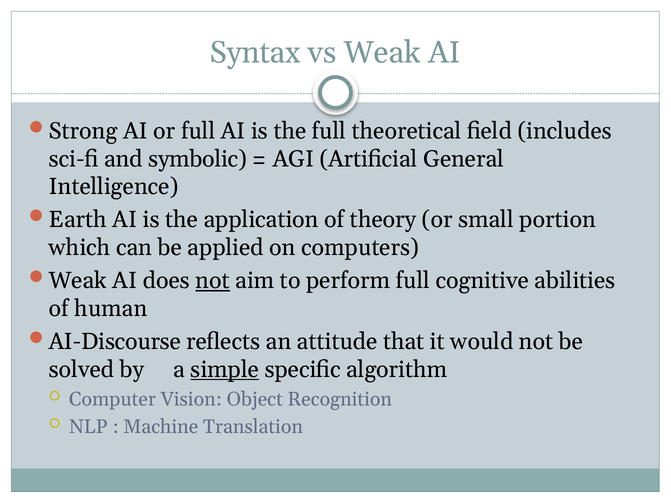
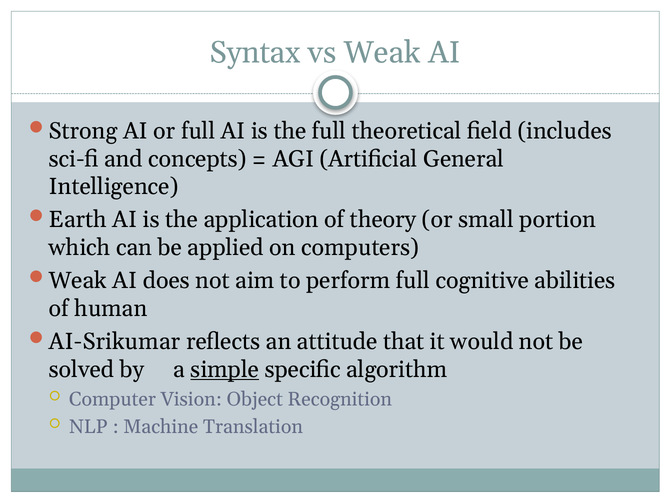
symbolic: symbolic -> concepts
not at (213, 281) underline: present -> none
AI-Discourse: AI-Discourse -> AI-Srikumar
